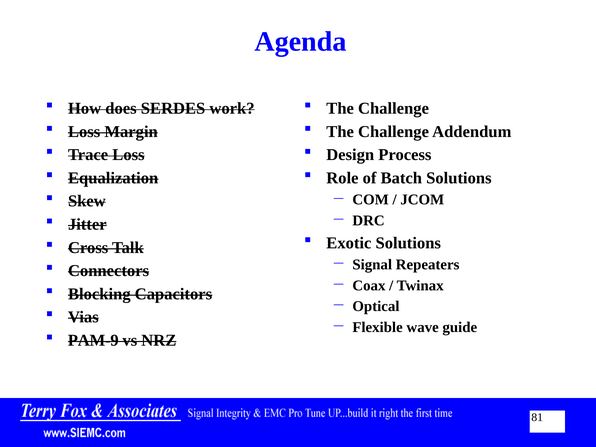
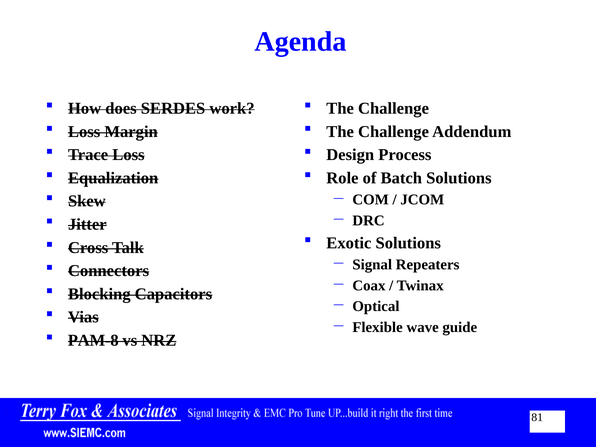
PAM-9: PAM-9 -> PAM-8
